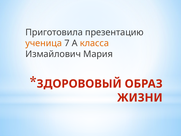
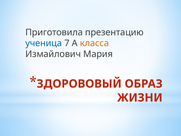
ученица colour: orange -> blue
